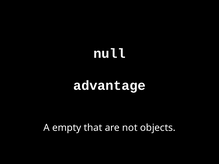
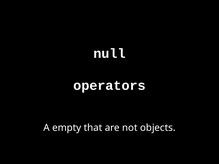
advantage: advantage -> operators
